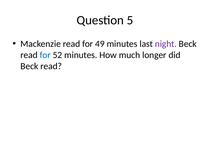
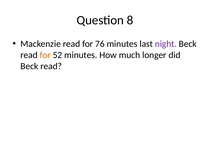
5: 5 -> 8
49: 49 -> 76
for at (45, 55) colour: blue -> orange
